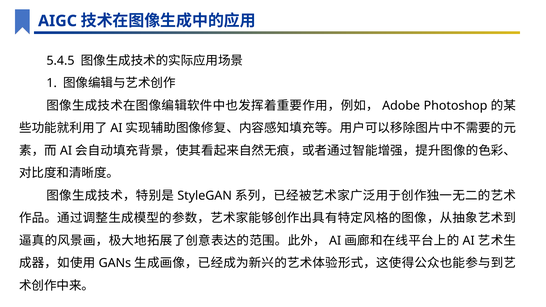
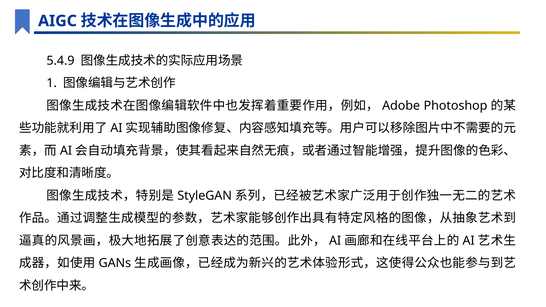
5.4.5: 5.4.5 -> 5.4.9
